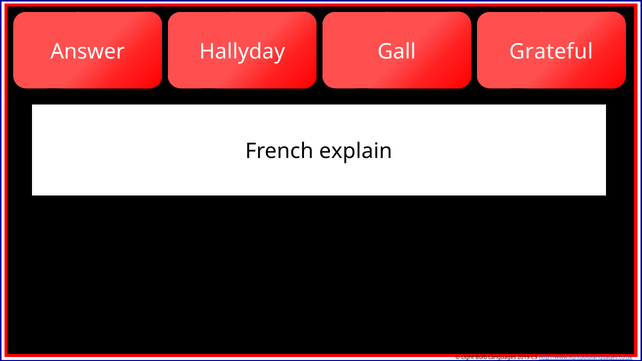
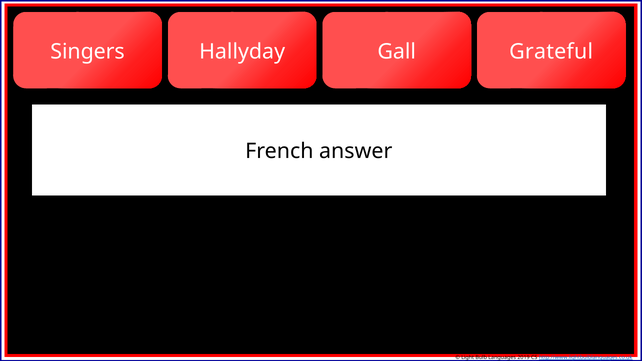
Answer: Answer -> Singers
explain: explain -> answer
